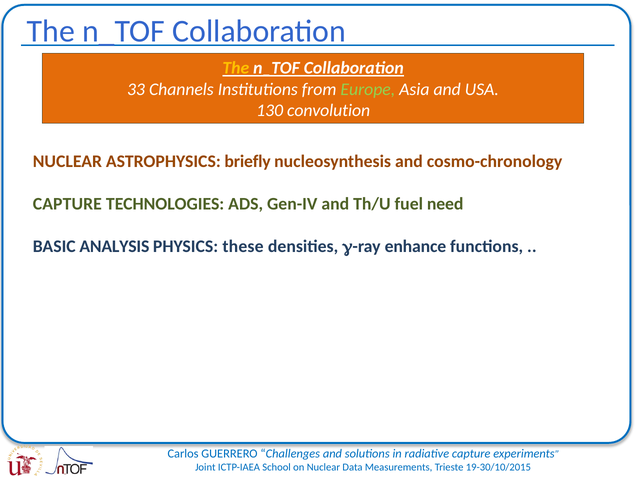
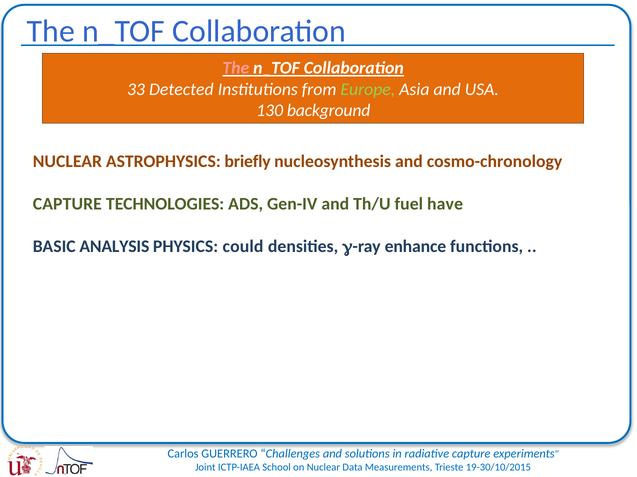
The at (236, 68) colour: yellow -> pink
Channels: Channels -> Detected
convolution: convolution -> background
need: need -> have
these: these -> could
